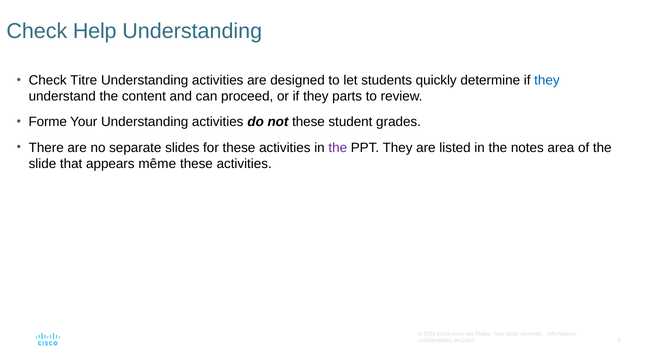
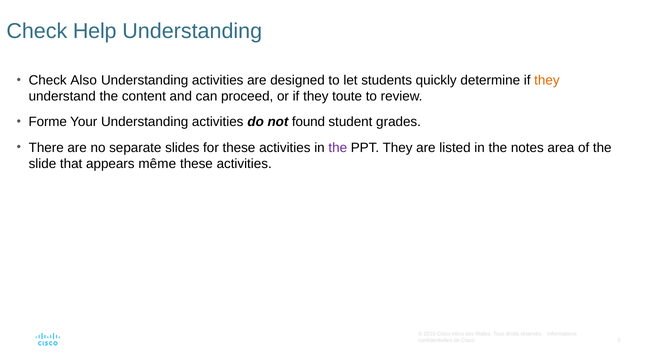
Titre: Titre -> Also
they at (547, 80) colour: blue -> orange
parts: parts -> toute
not these: these -> found
